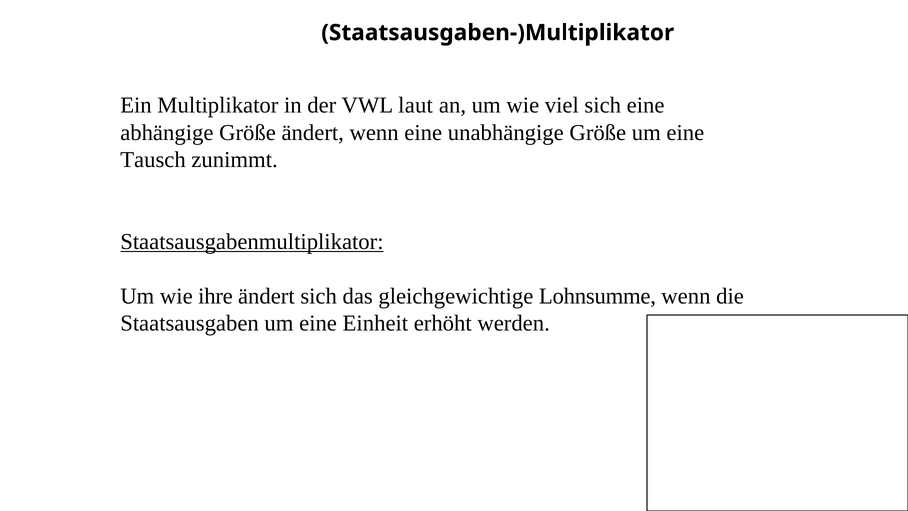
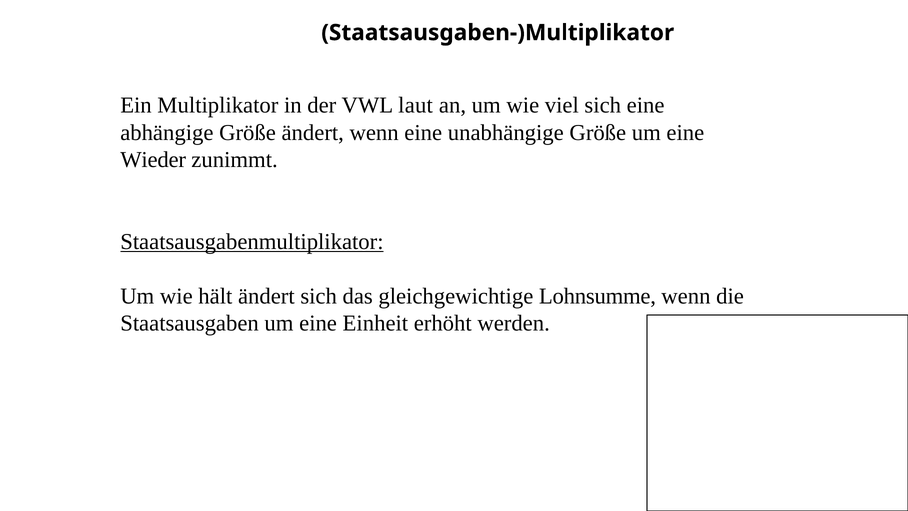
Tausch: Tausch -> Wieder
ihre: ihre -> hält
